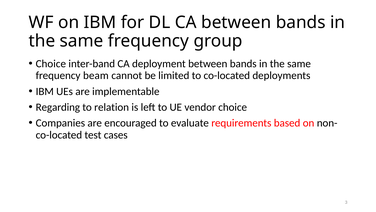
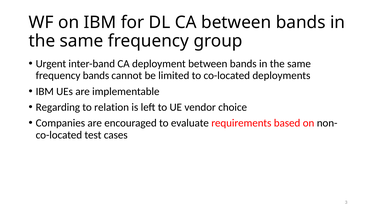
Choice at (51, 64): Choice -> Urgent
frequency beam: beam -> bands
